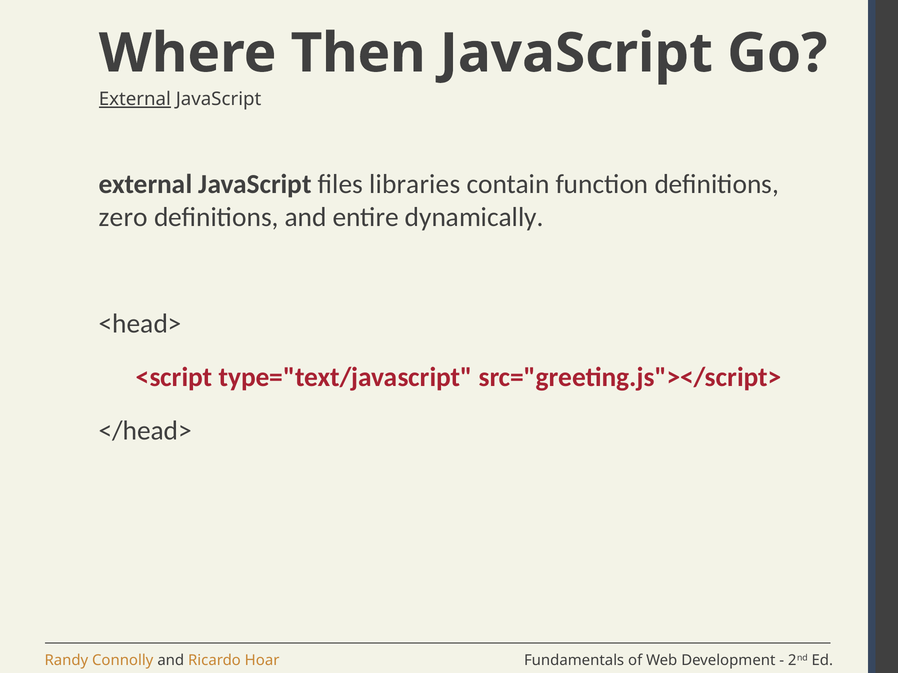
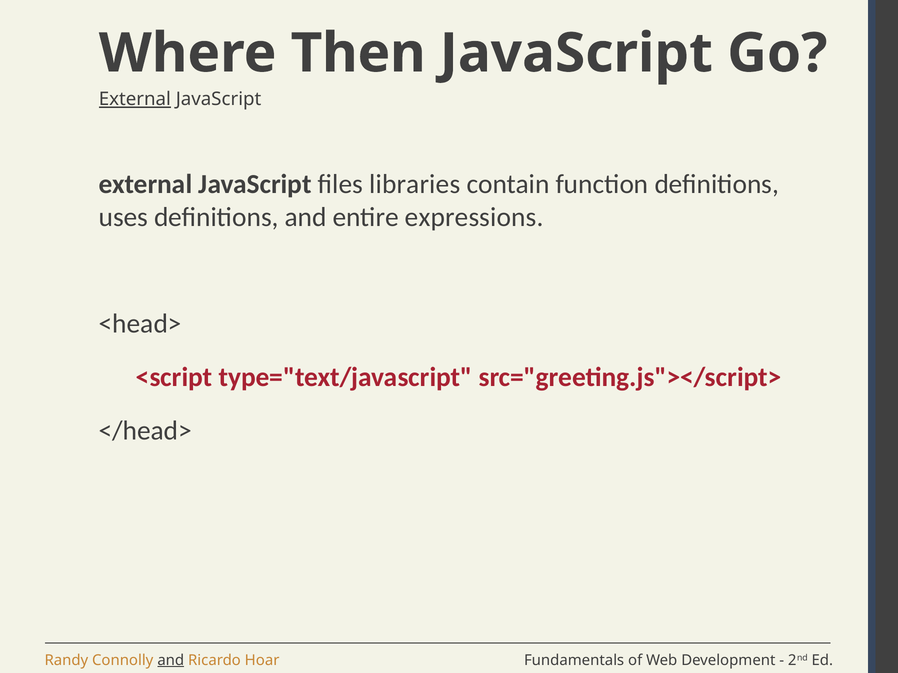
zero: zero -> uses
dynamically: dynamically -> expressions
and at (171, 661) underline: none -> present
